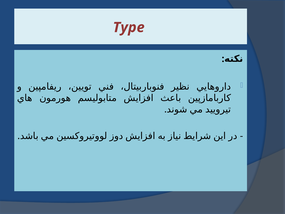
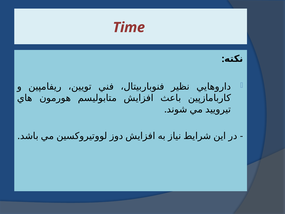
Type: Type -> Time
